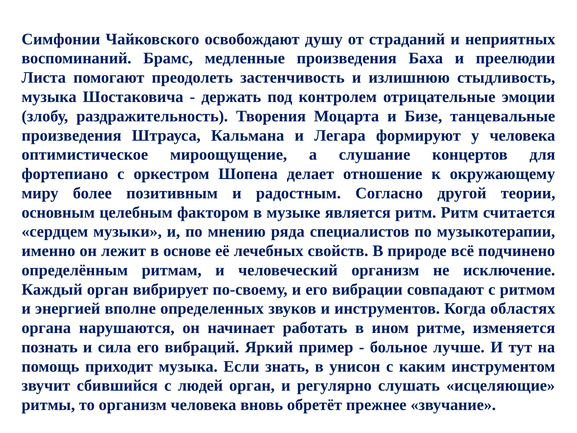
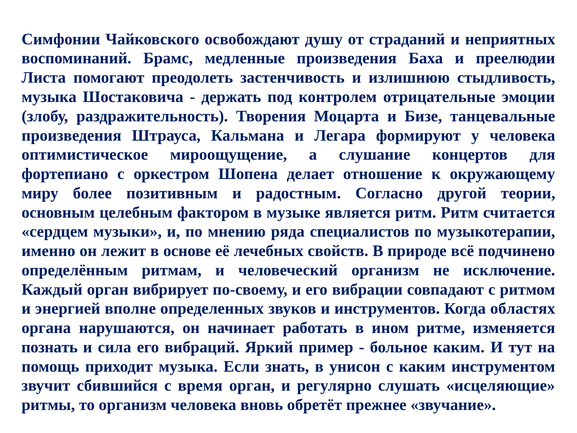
больное лучше: лучше -> каким
людей: людей -> время
